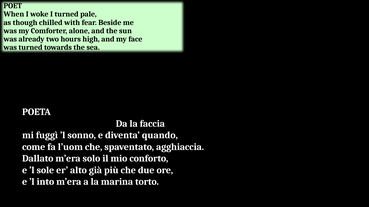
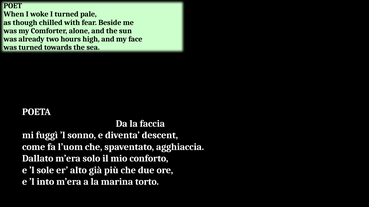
quando: quando -> descent
